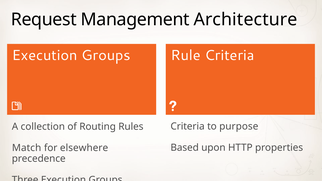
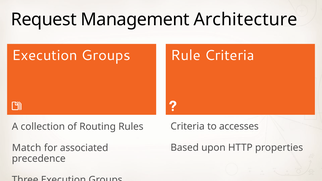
purpose: purpose -> accesses
elsewhere: elsewhere -> associated
